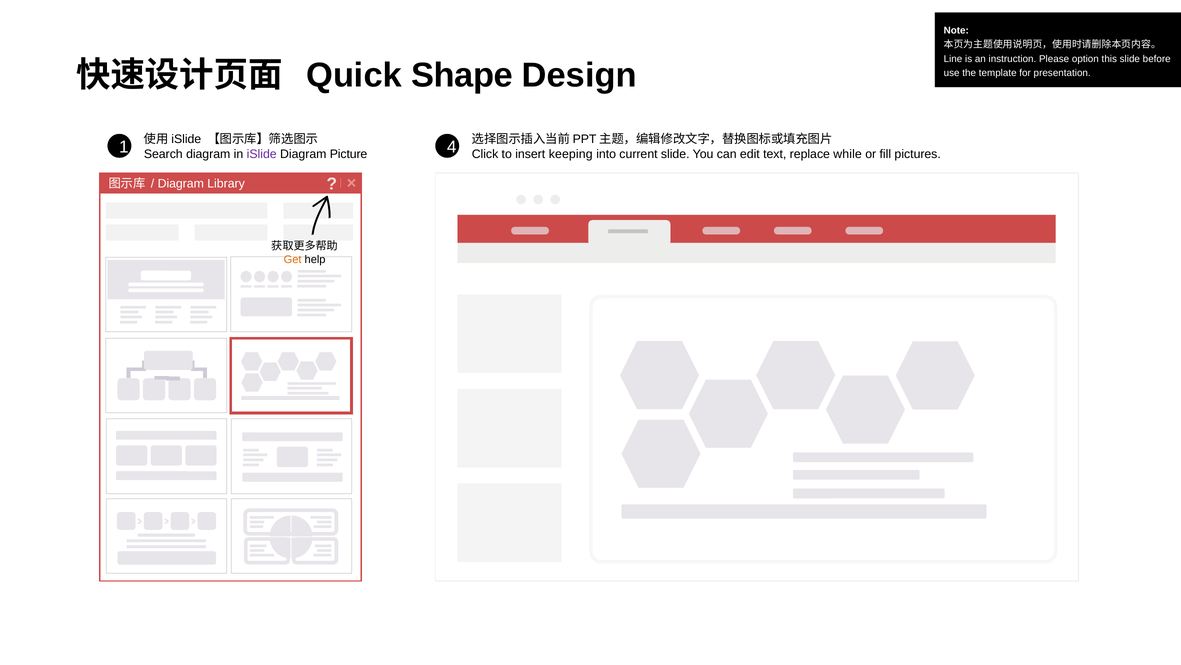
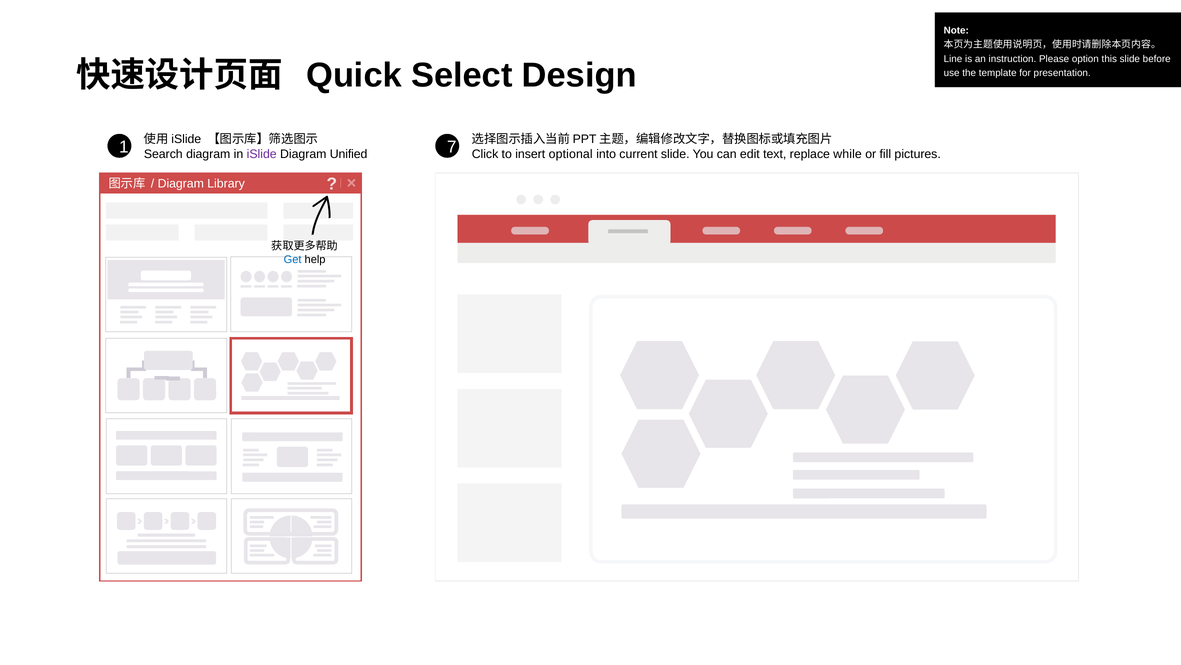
Shape: Shape -> Select
4: 4 -> 7
Picture: Picture -> Unified
keeping: keeping -> optional
Get colour: orange -> blue
